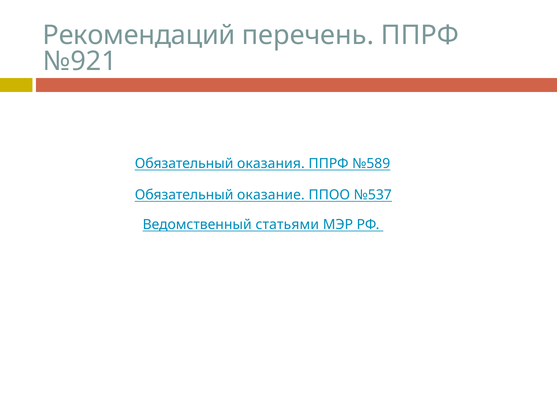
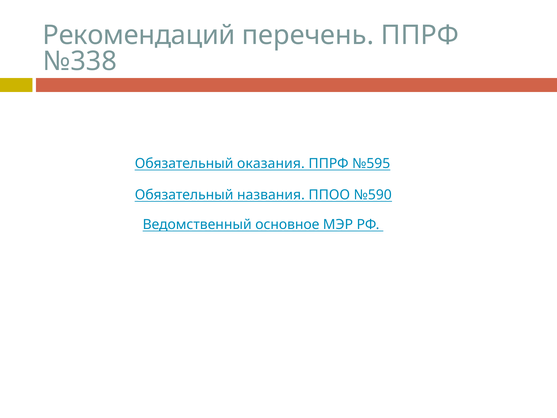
№921: №921 -> №338
№589: №589 -> №595
оказание: оказание -> названия
№537: №537 -> №590
статьями: статьями -> основное
